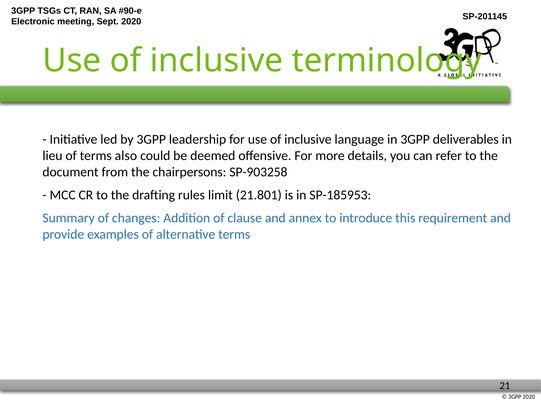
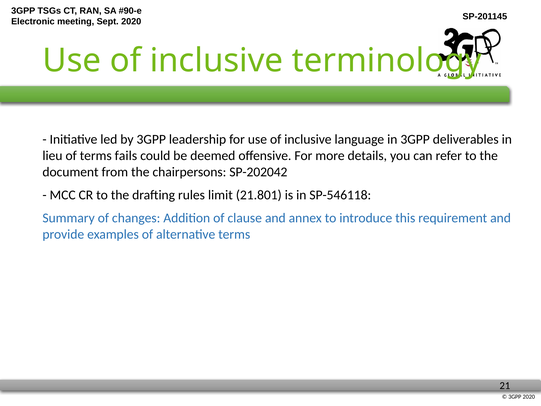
also: also -> fails
SP-903258: SP-903258 -> SP-202042
SP-185953: SP-185953 -> SP-546118
